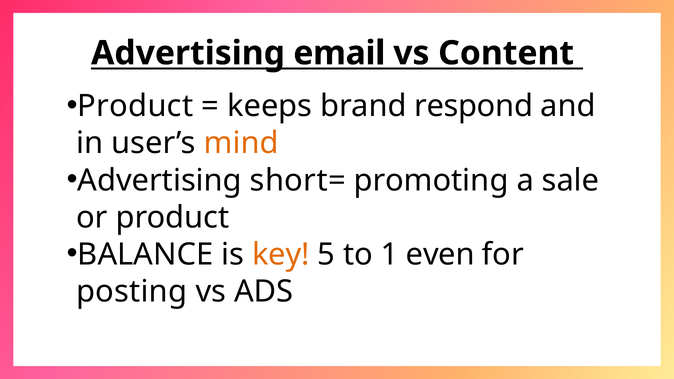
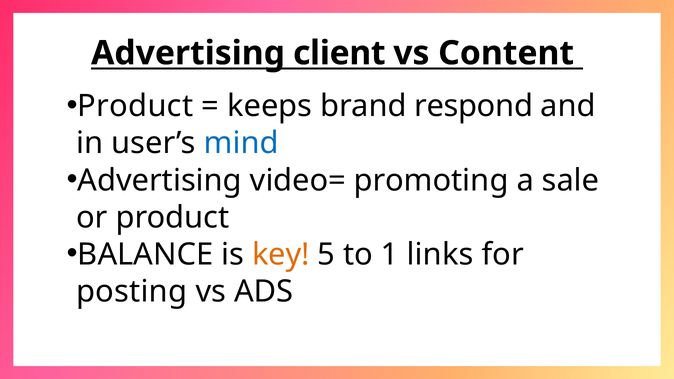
email: email -> client
mind colour: orange -> blue
short=: short= -> video=
even: even -> links
